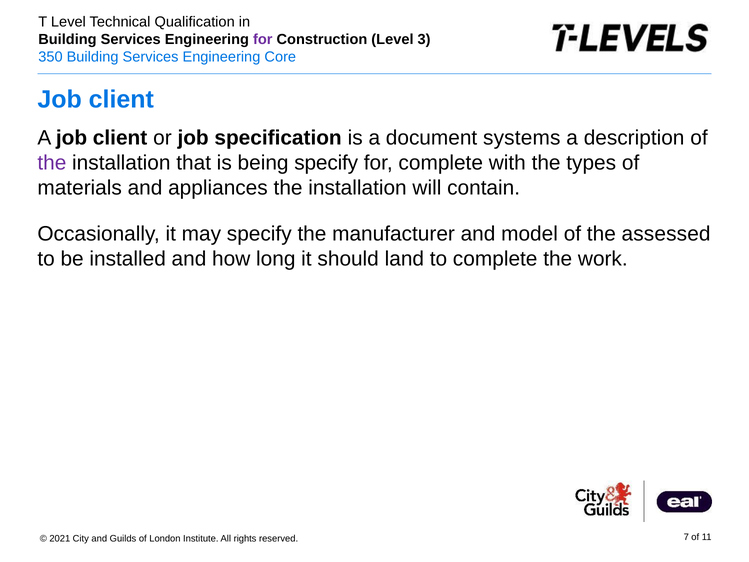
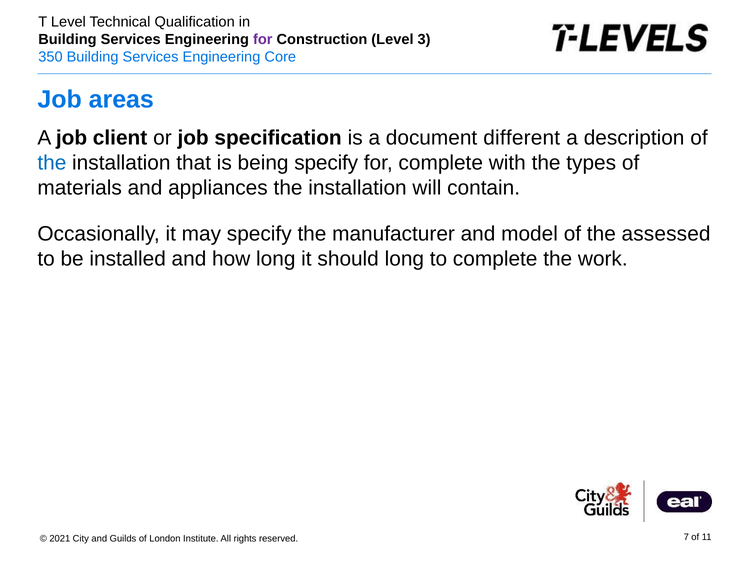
client at (121, 99): client -> areas
systems: systems -> different
the at (52, 163) colour: purple -> blue
should land: land -> long
